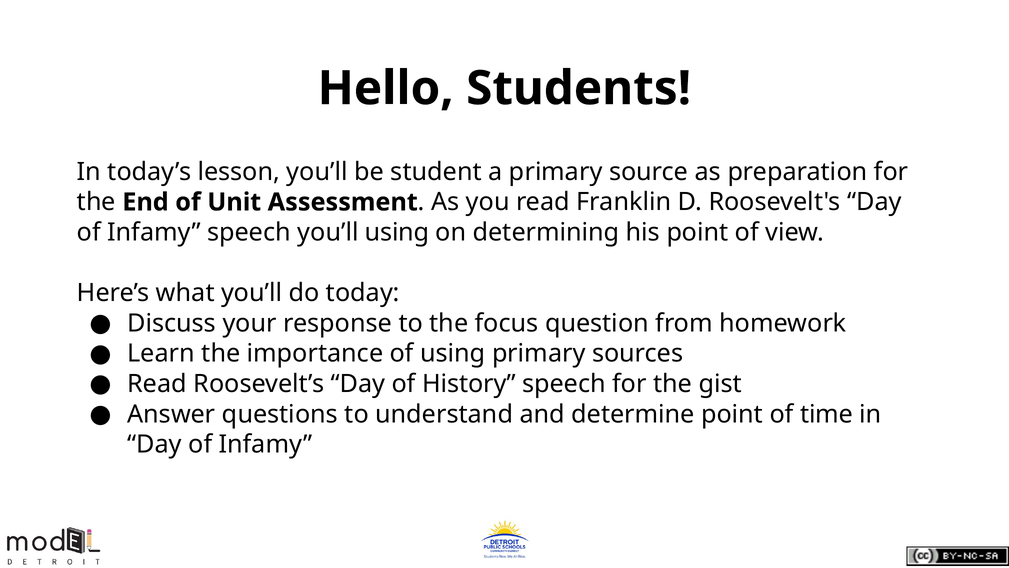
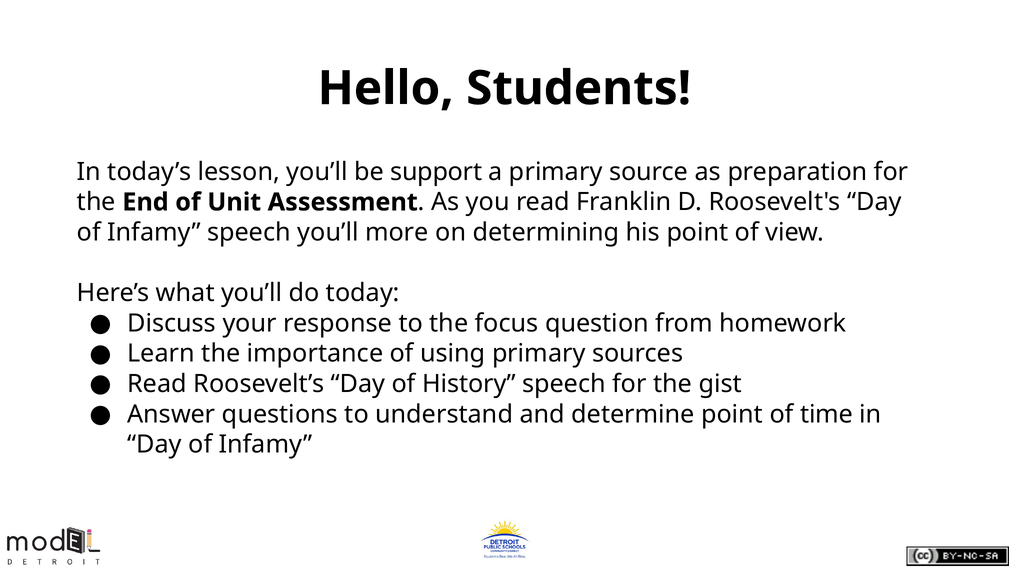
student: student -> support
you’ll using: using -> more
